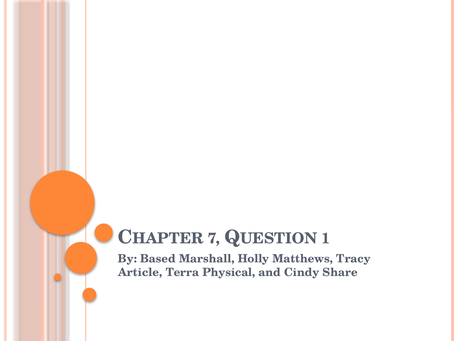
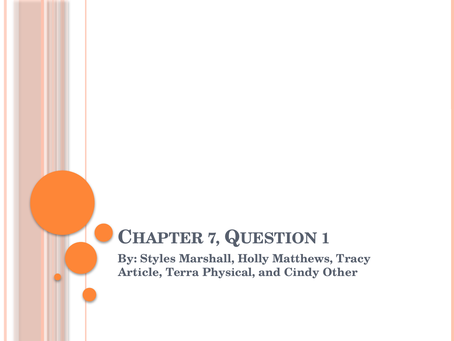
Based: Based -> Styles
Share: Share -> Other
